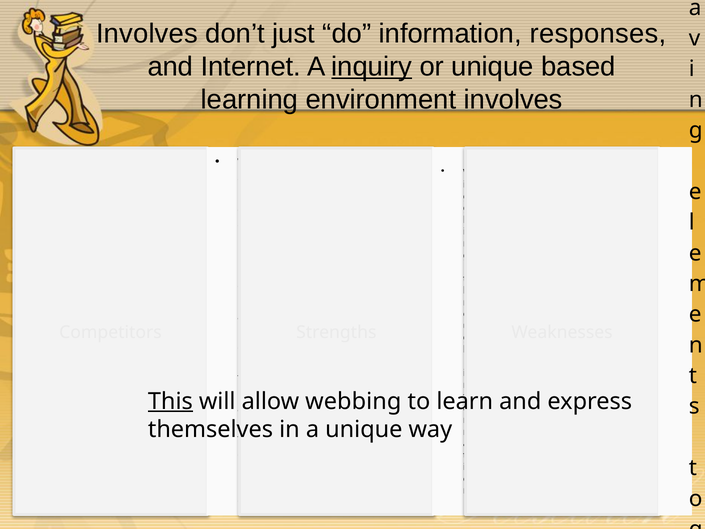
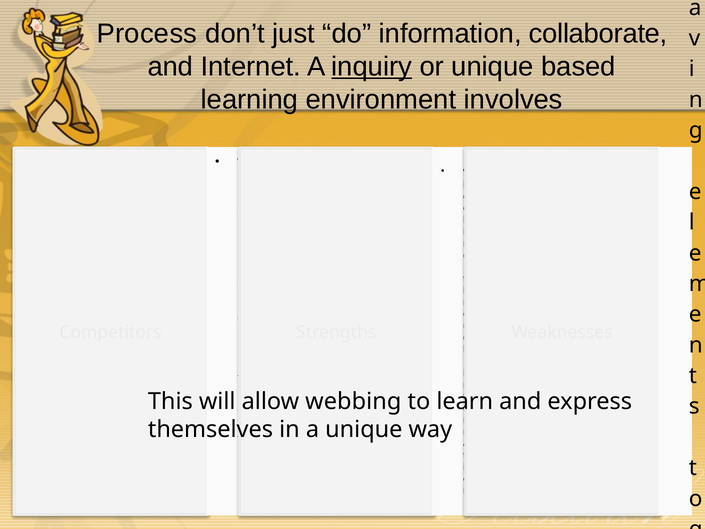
Involves at (147, 34): Involves -> Process
responses: responses -> collaborate
This underline: present -> none
